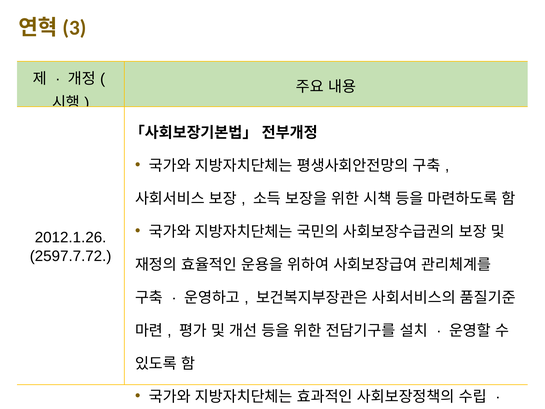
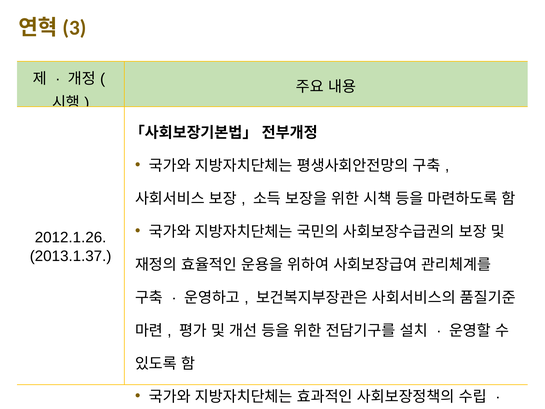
2597.7.72: 2597.7.72 -> 2013.1.37
